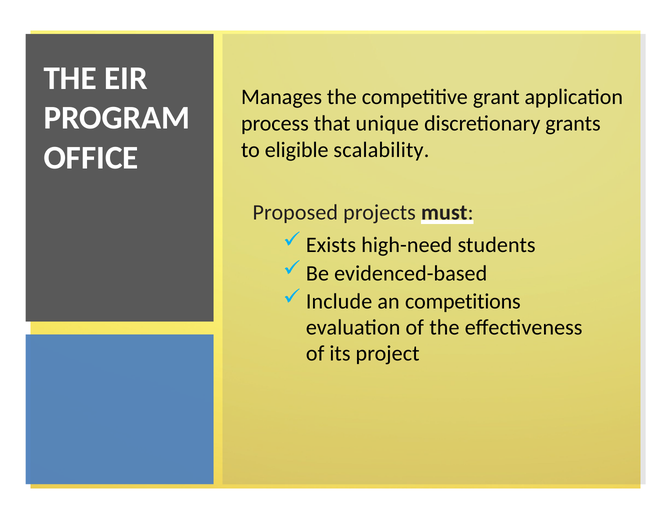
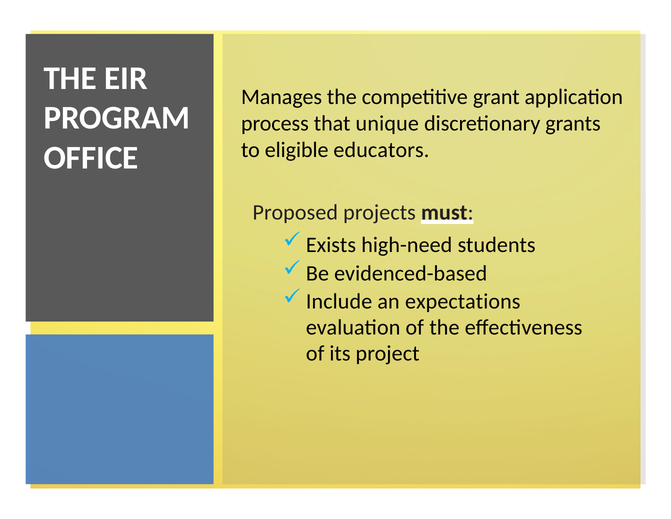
scalability: scalability -> educators
competitions: competitions -> expectations
